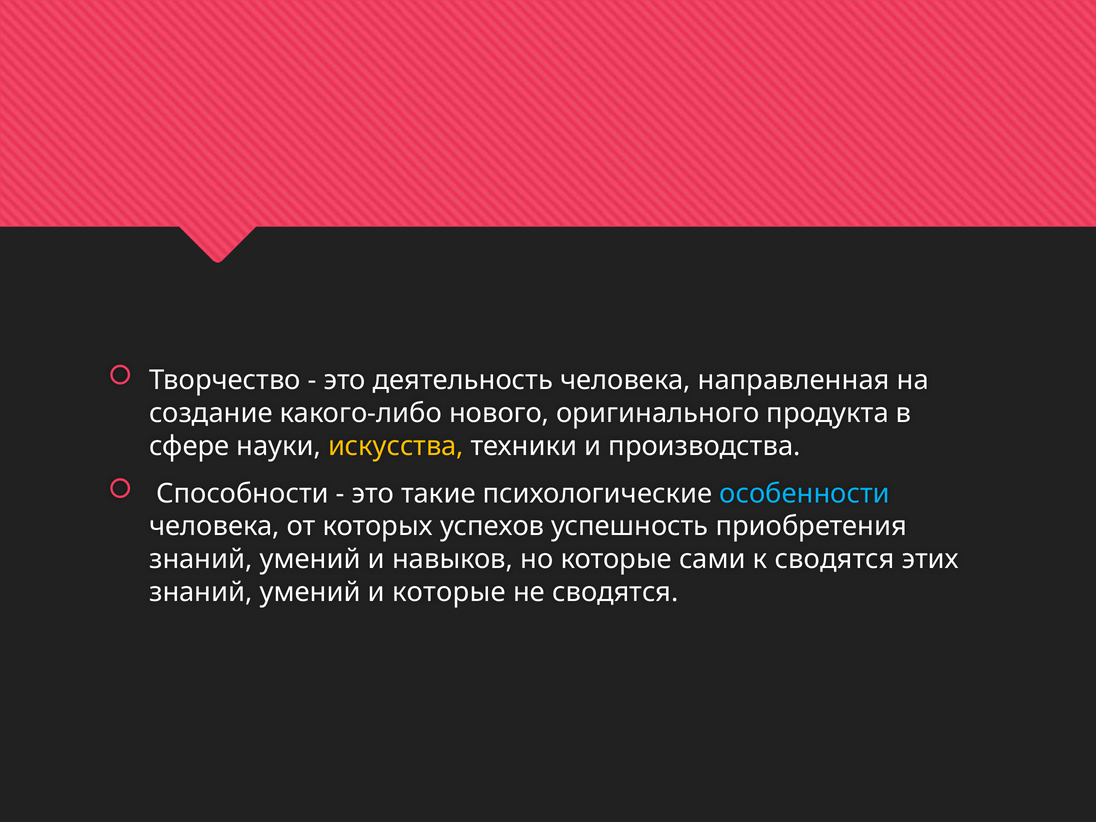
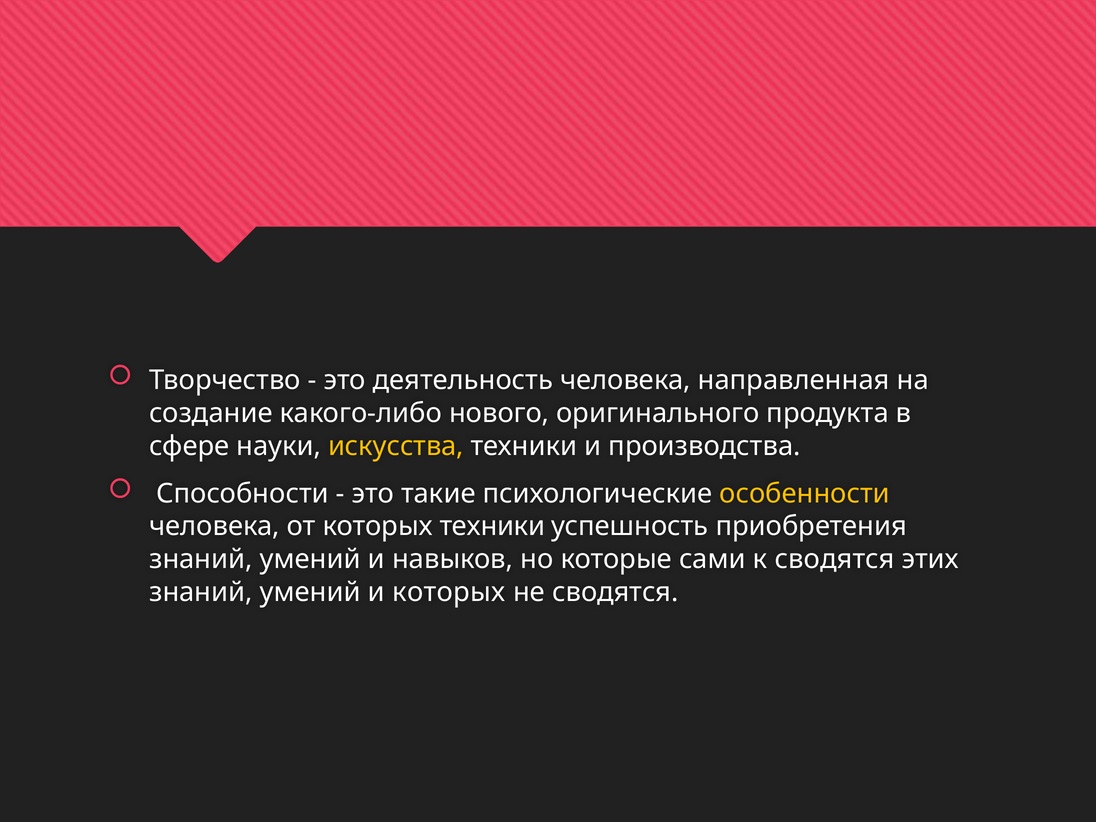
особенности colour: light blue -> yellow
которых успехов: успехов -> техники
и которые: которые -> которых
